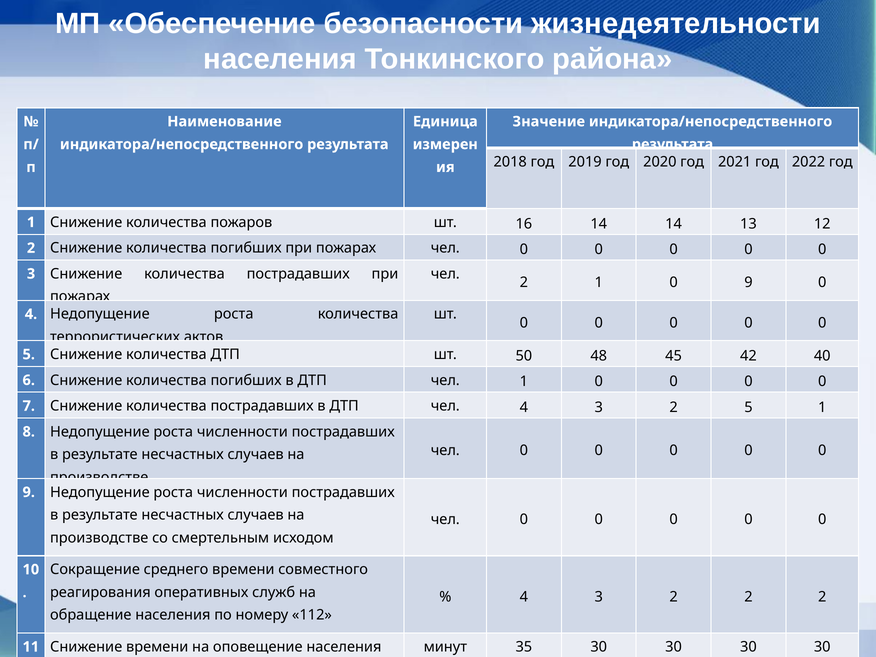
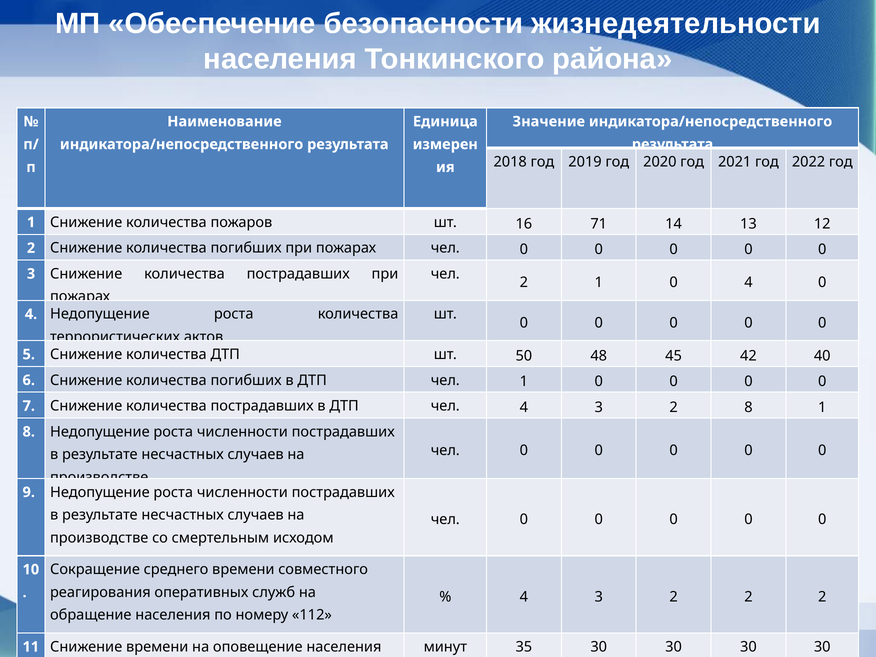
16 14: 14 -> 71
1 0 9: 9 -> 4
2 5: 5 -> 8
